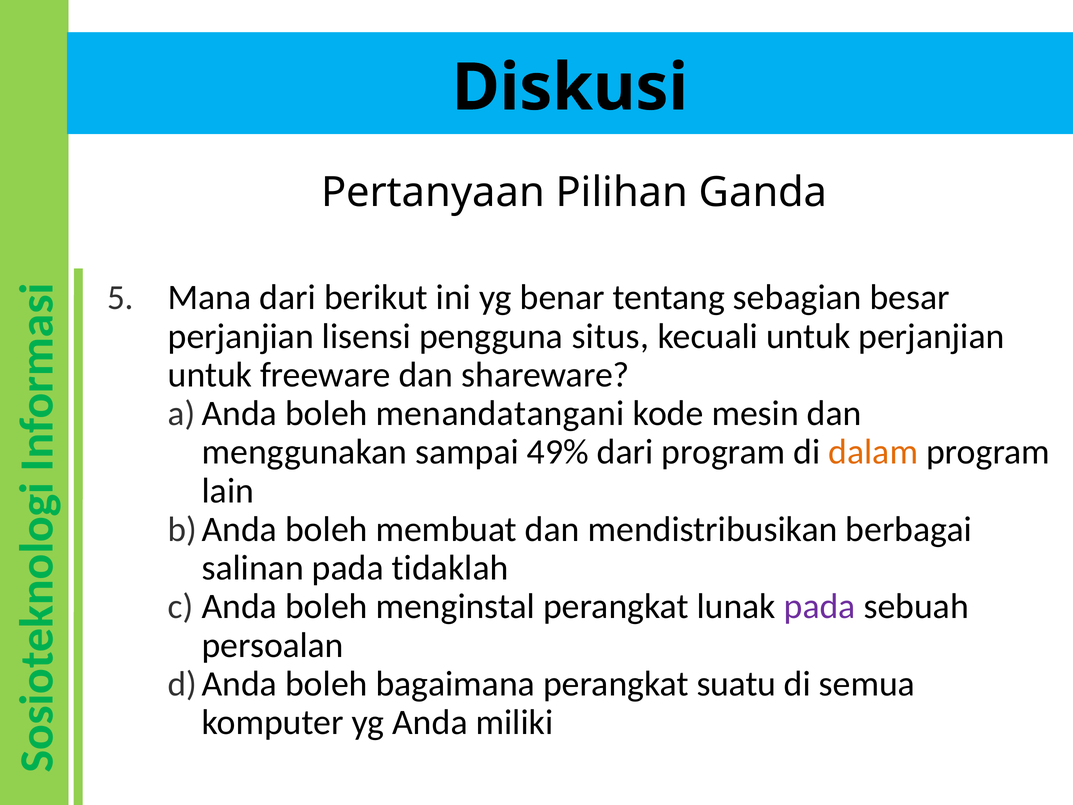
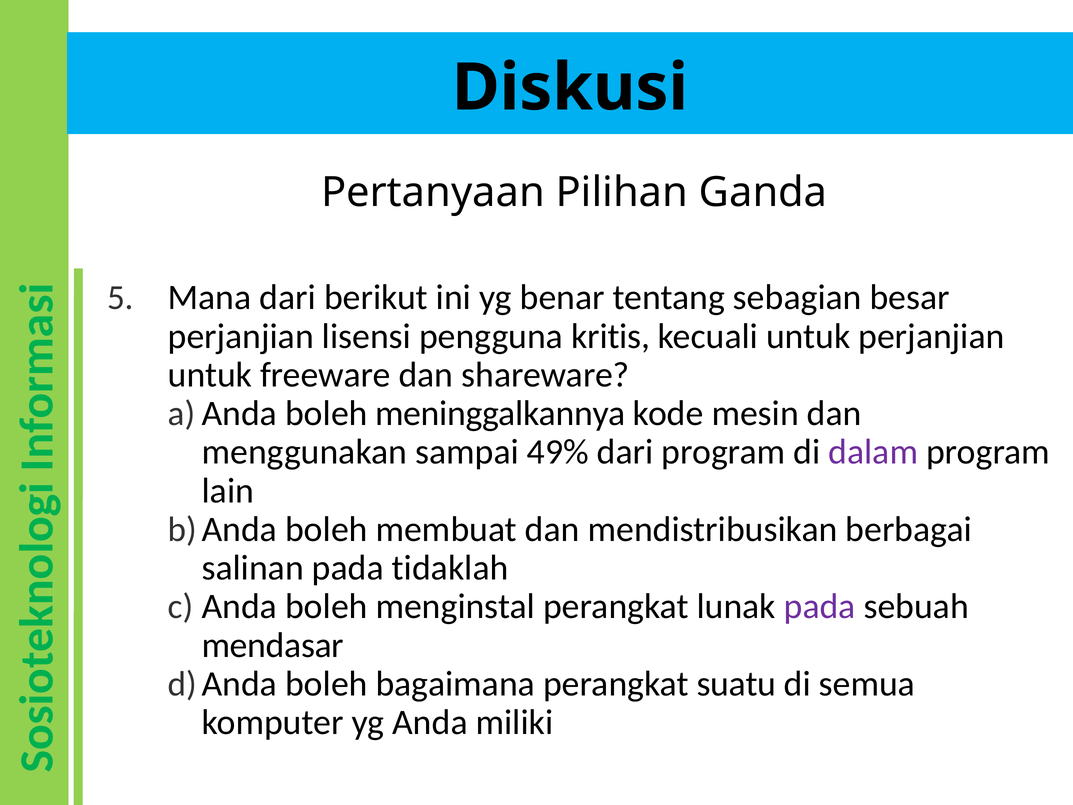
situs: situs -> kritis
menandatangani: menandatangani -> meninggalkannya
dalam colour: orange -> purple
persoalan: persoalan -> mendasar
